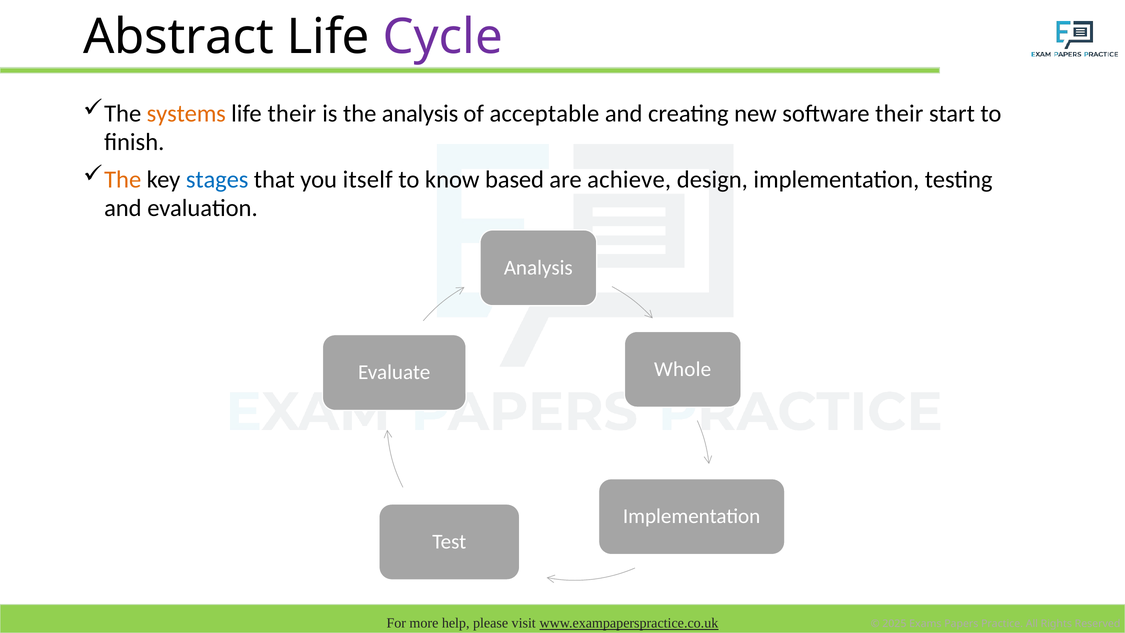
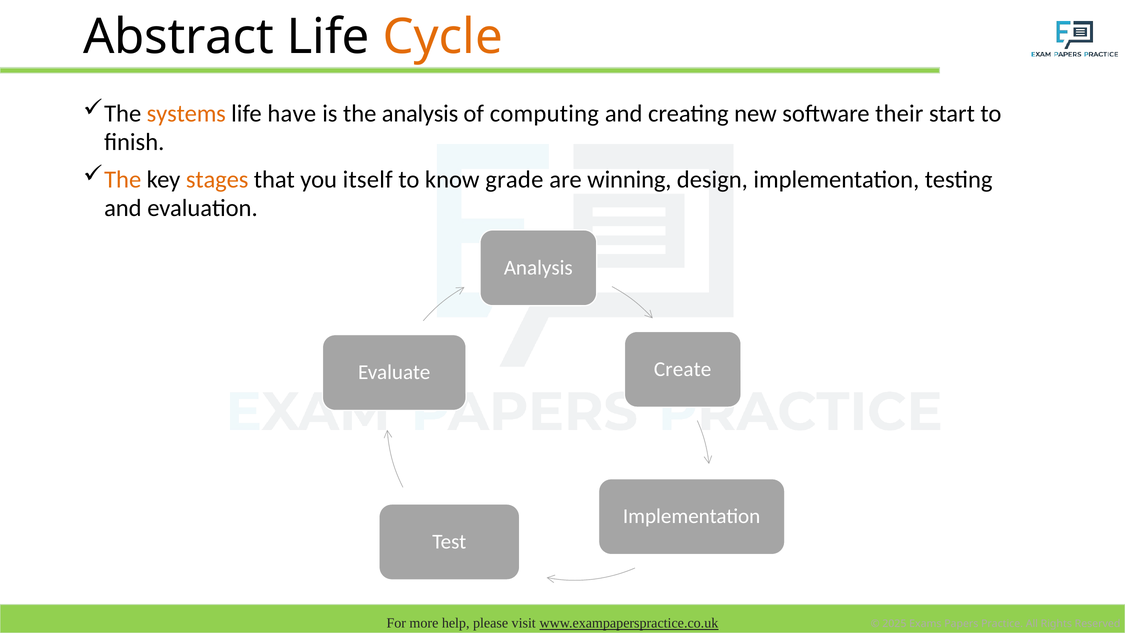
Cycle colour: purple -> orange
life their: their -> have
acceptable: acceptable -> computing
stages colour: blue -> orange
based: based -> grade
achieve: achieve -> winning
Whole: Whole -> Create
